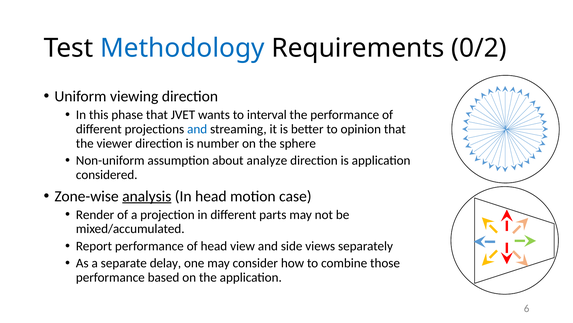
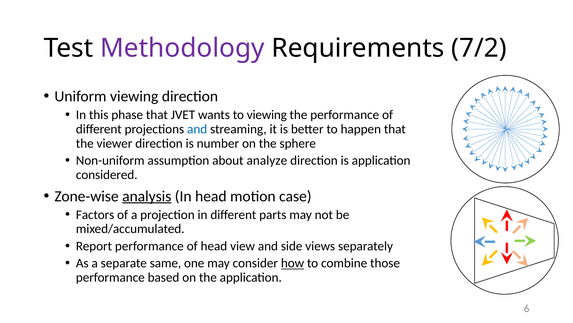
Methodology colour: blue -> purple
0/2: 0/2 -> 7/2
to interval: interval -> viewing
opinion: opinion -> happen
Render: Render -> Factors
delay: delay -> same
how underline: none -> present
